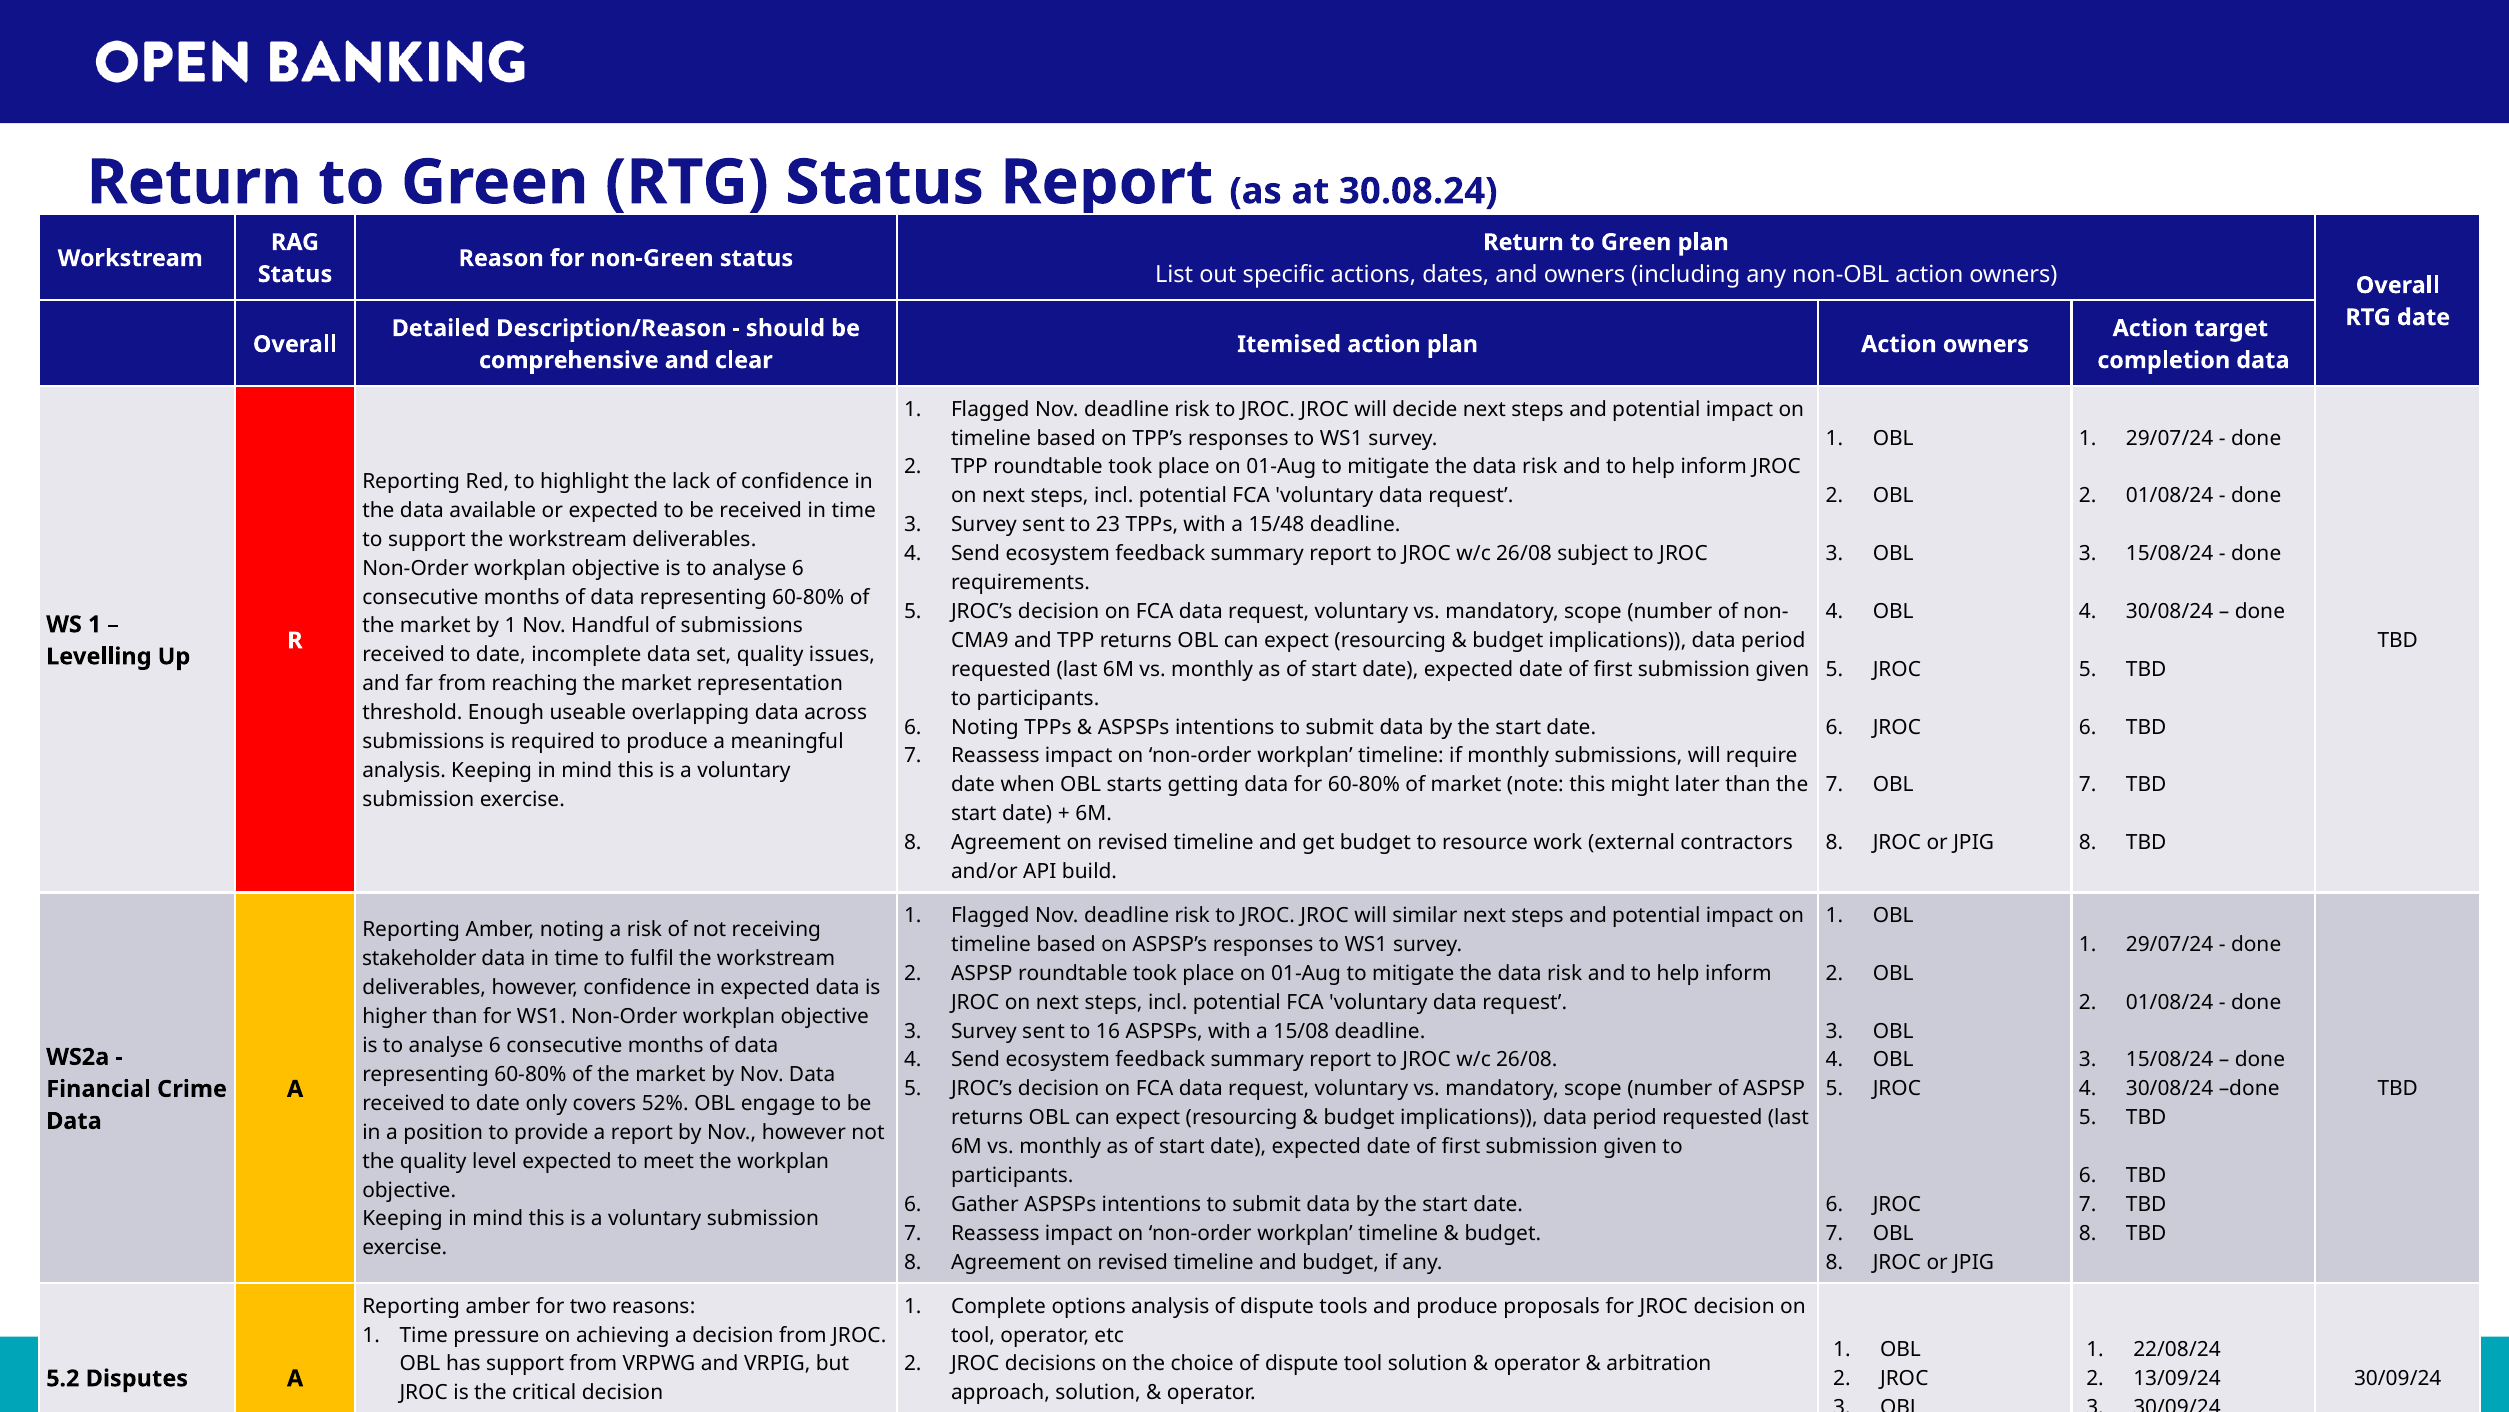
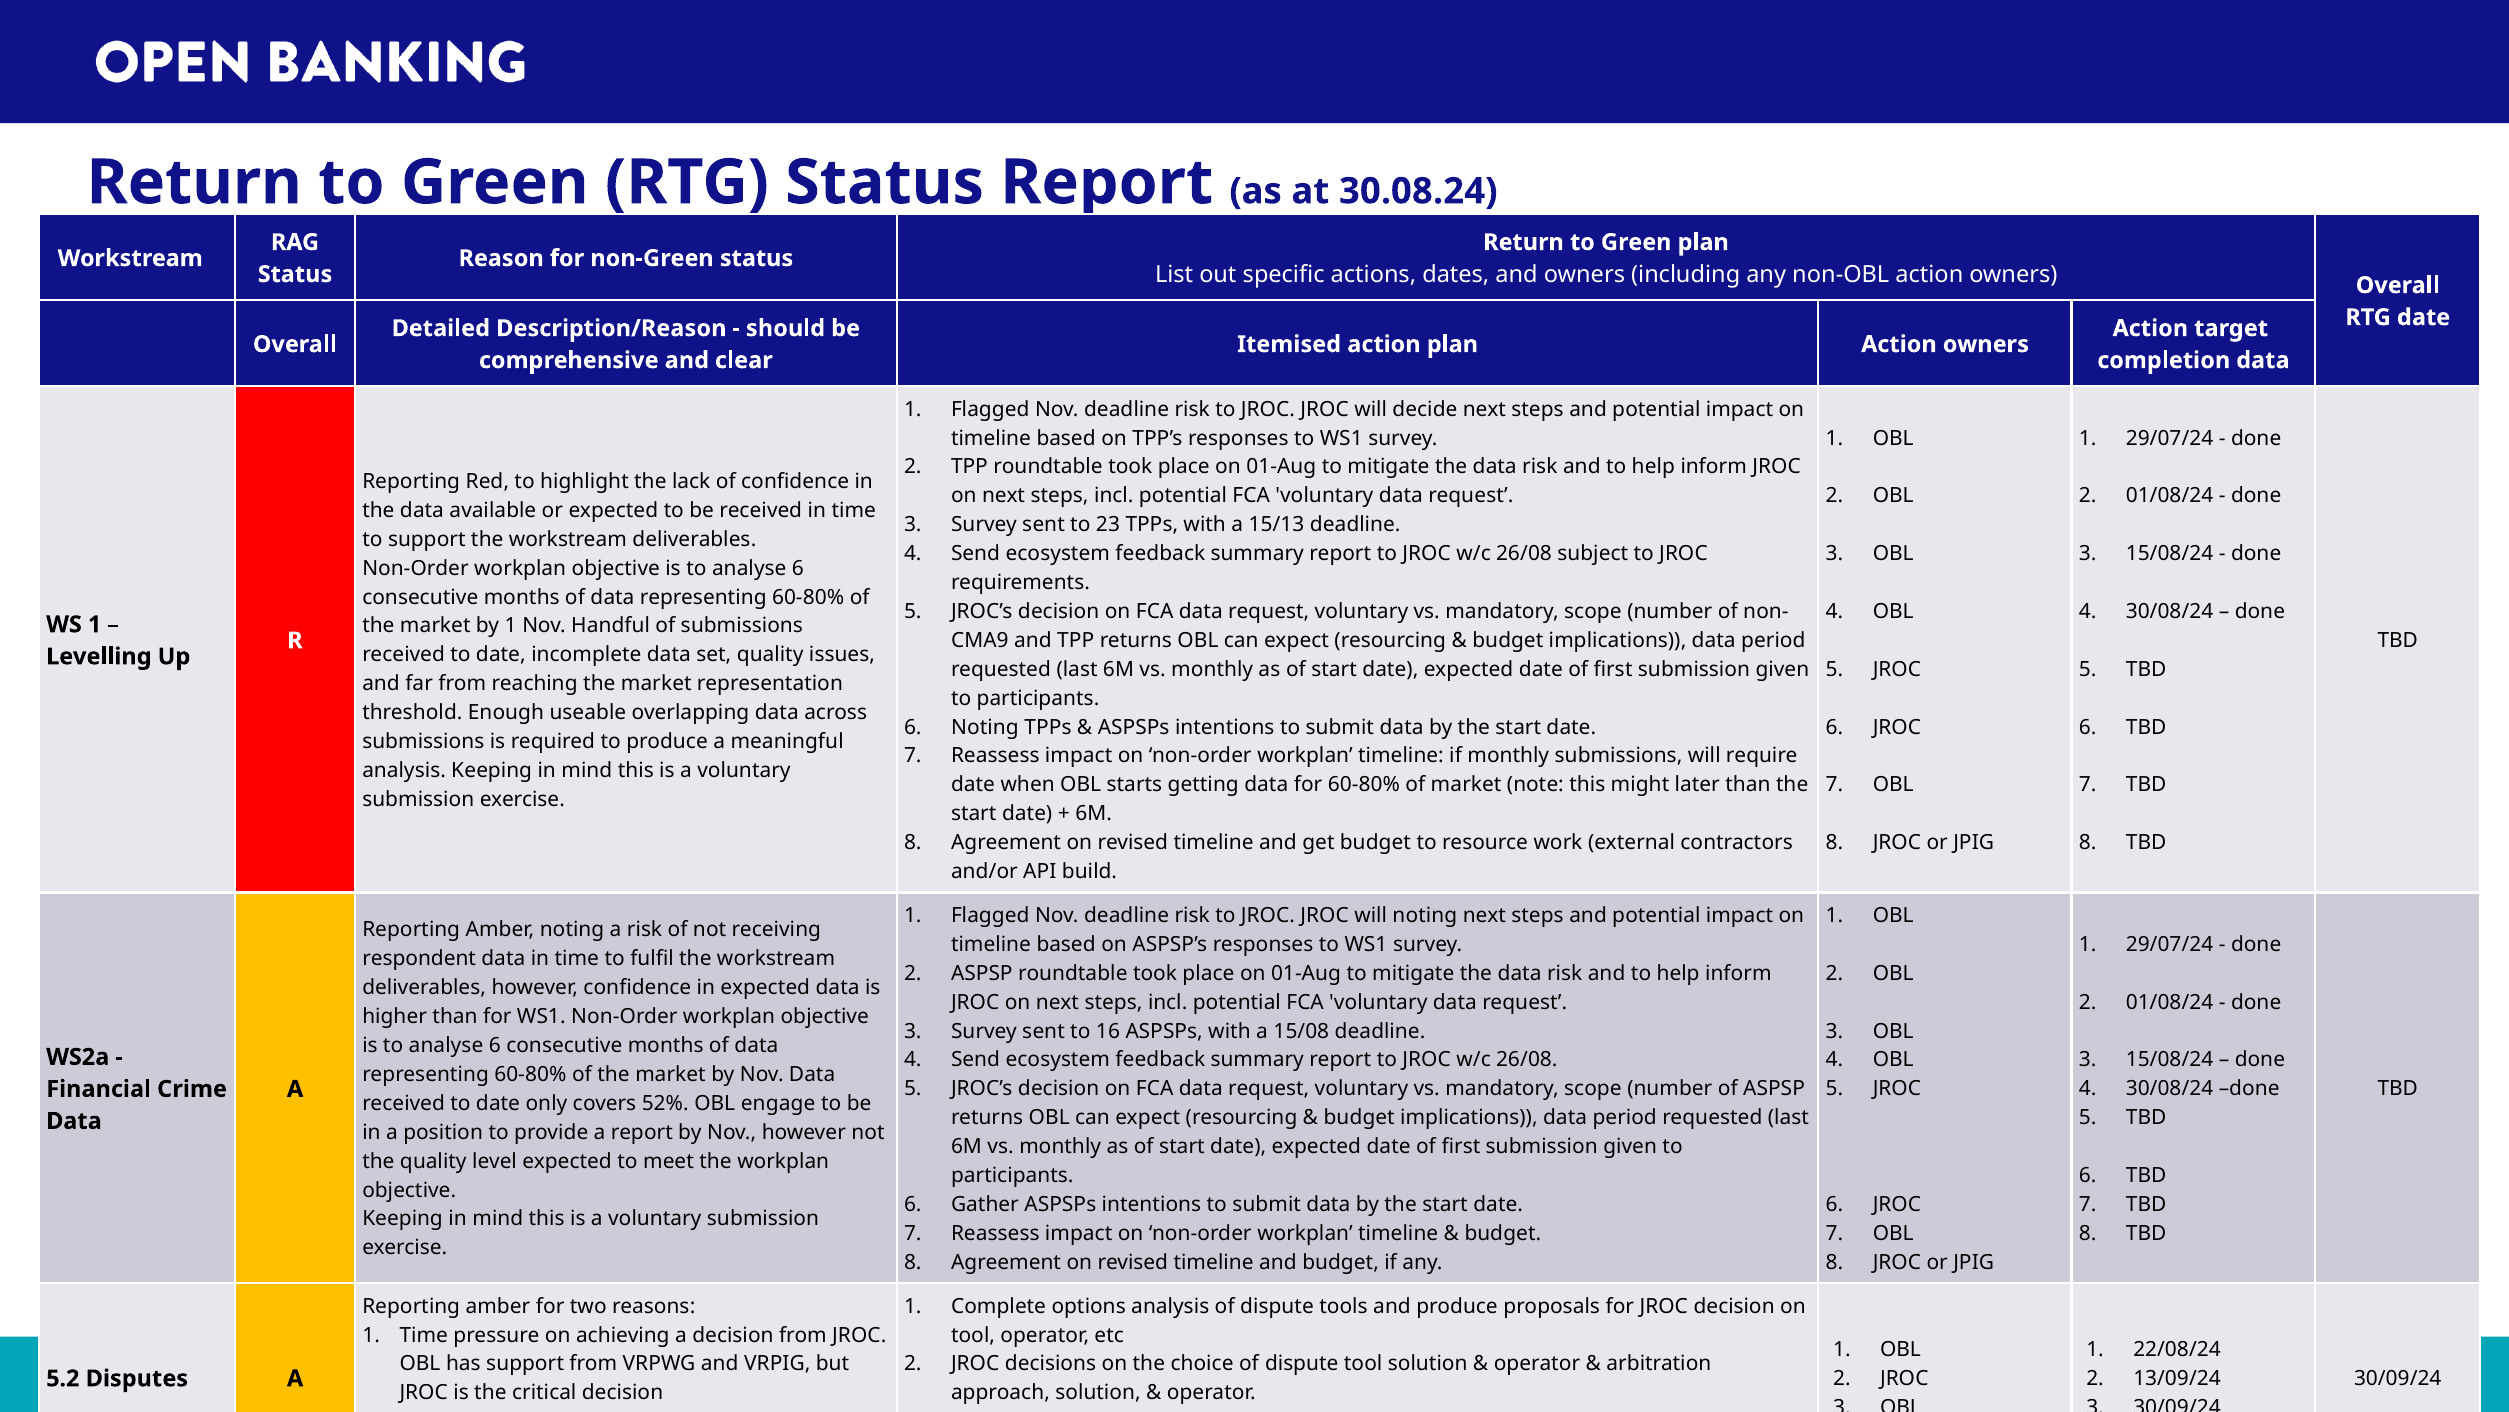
15/48: 15/48 -> 15/13
will similar: similar -> noting
stakeholder: stakeholder -> respondent
